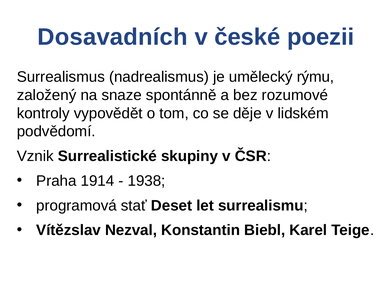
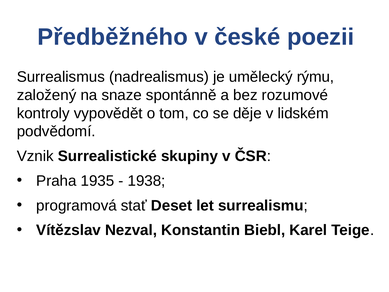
Dosavadních: Dosavadních -> Předběžného
1914: 1914 -> 1935
